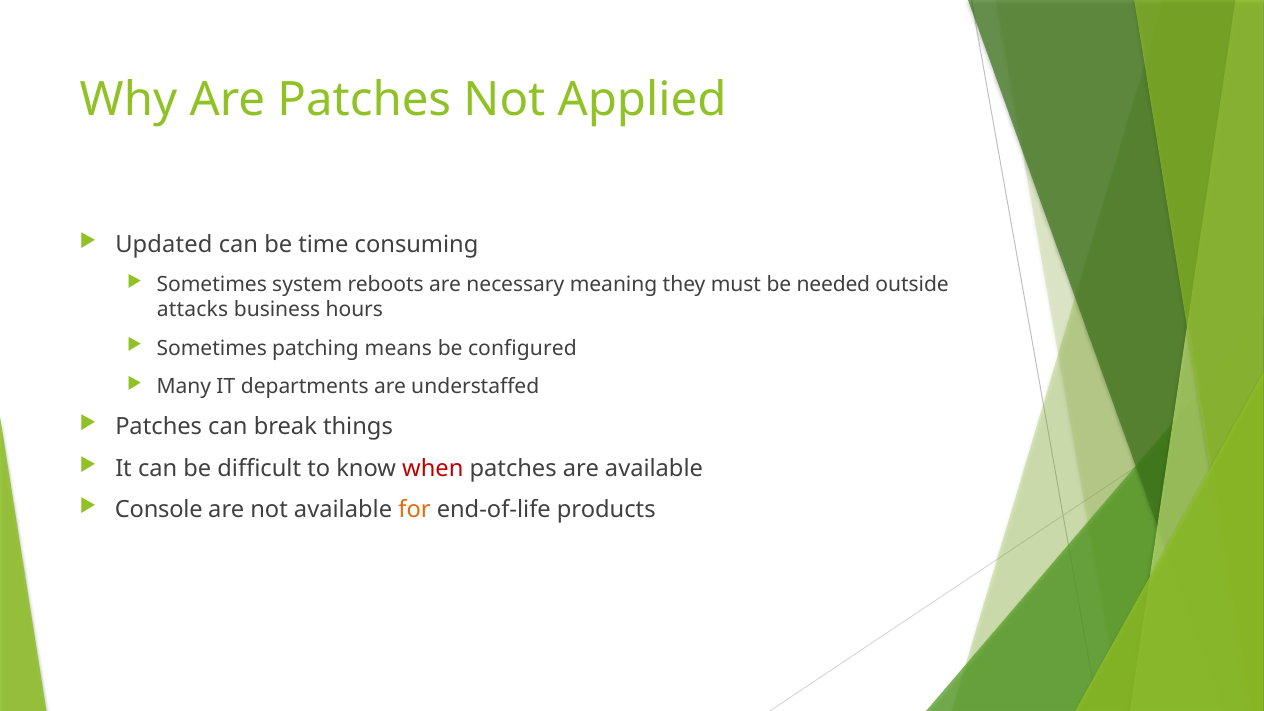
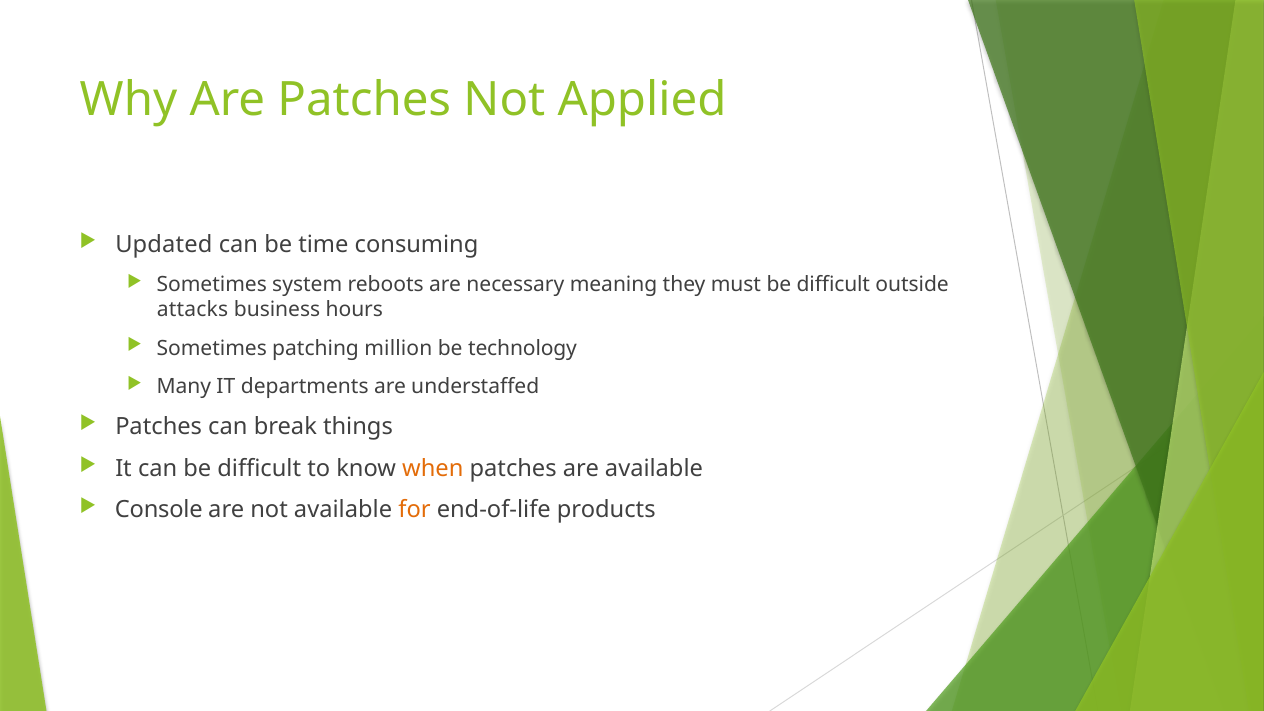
must be needed: needed -> difficult
means: means -> million
configured: configured -> technology
when colour: red -> orange
